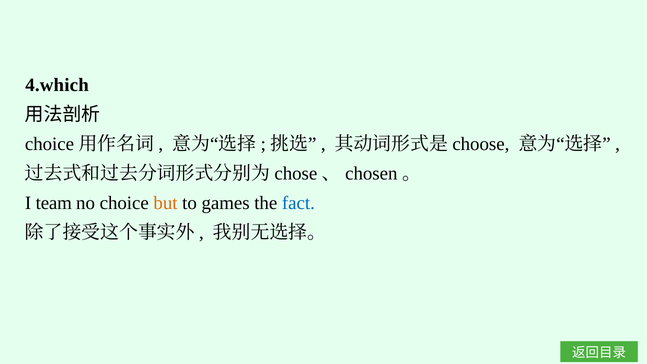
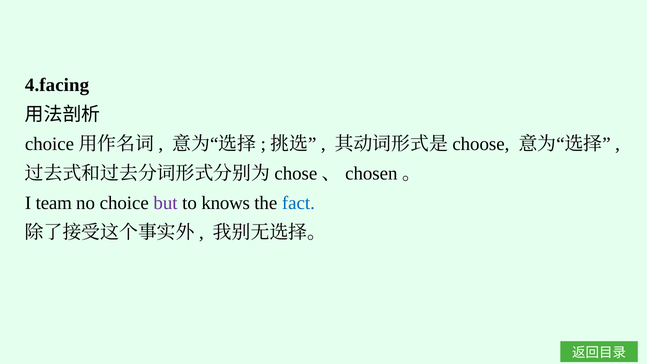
4.which: 4.which -> 4.facing
but colour: orange -> purple
games: games -> knows
